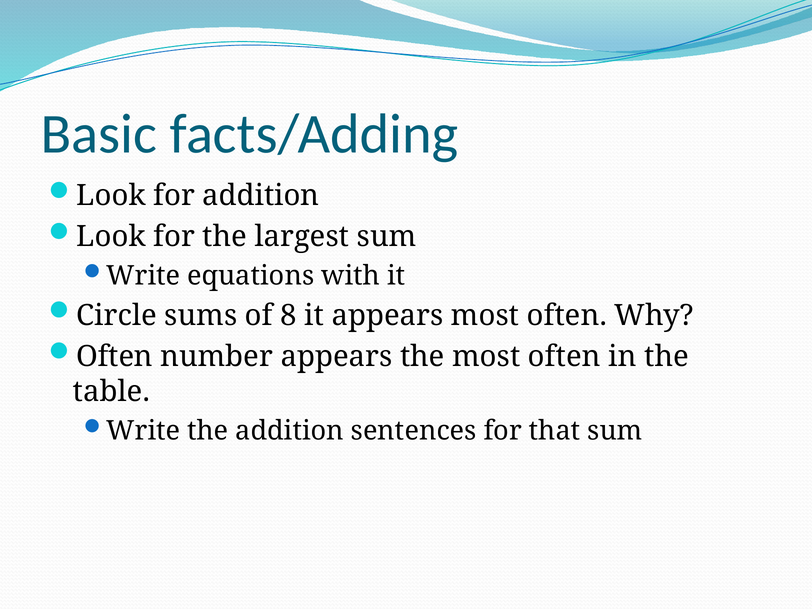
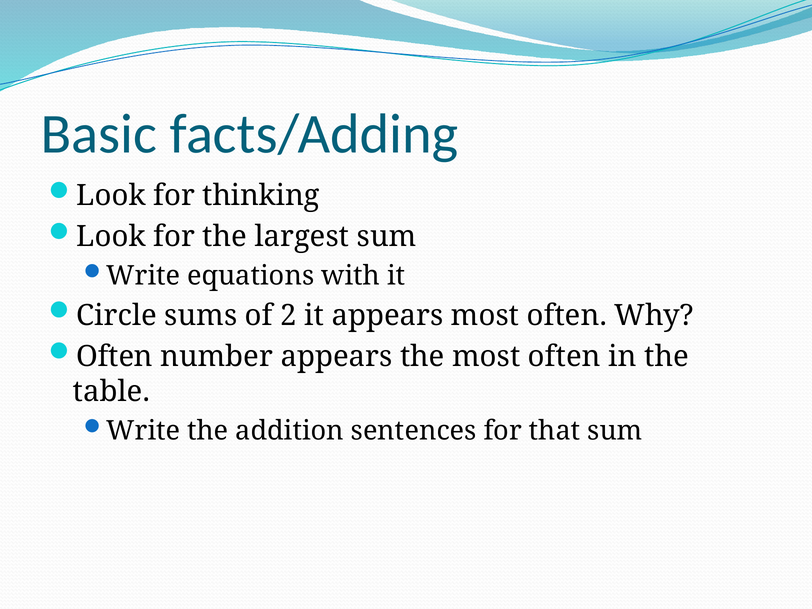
for addition: addition -> thinking
8: 8 -> 2
